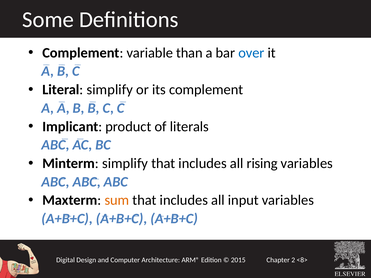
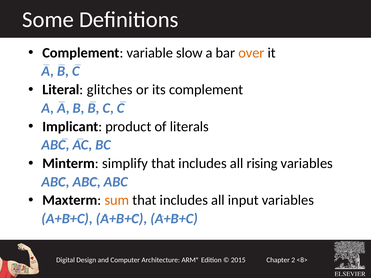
than: than -> slow
over colour: blue -> orange
Literal simplify: simplify -> glitches
